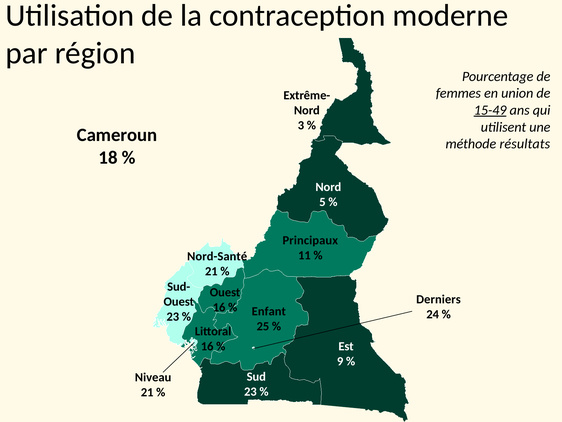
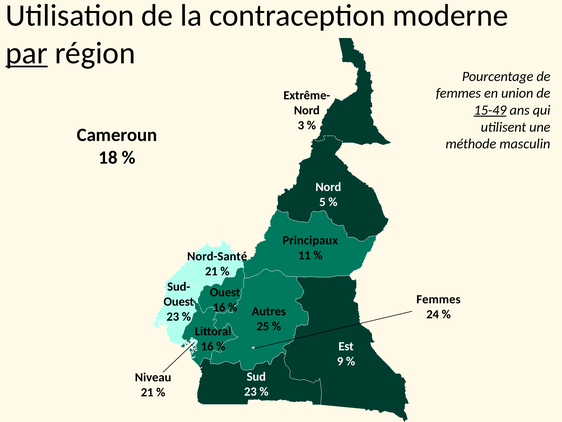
par underline: none -> present
résultats: résultats -> masculin
Derniers at (438, 299): Derniers -> Femmes
Enfant: Enfant -> Autres
